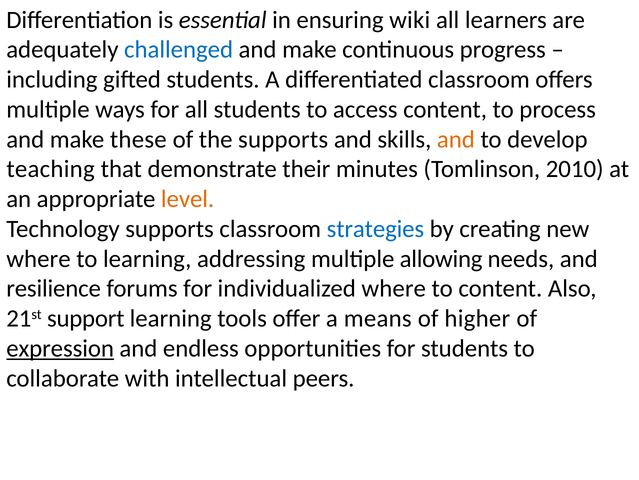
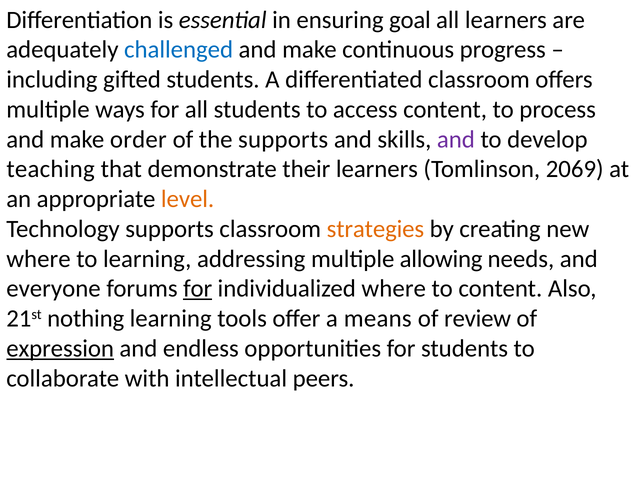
wiki: wiki -> goal
these: these -> order
and at (456, 139) colour: orange -> purple
their minutes: minutes -> learners
2010: 2010 -> 2069
strategies colour: blue -> orange
resilience: resilience -> everyone
for at (198, 288) underline: none -> present
support: support -> nothing
higher: higher -> review
